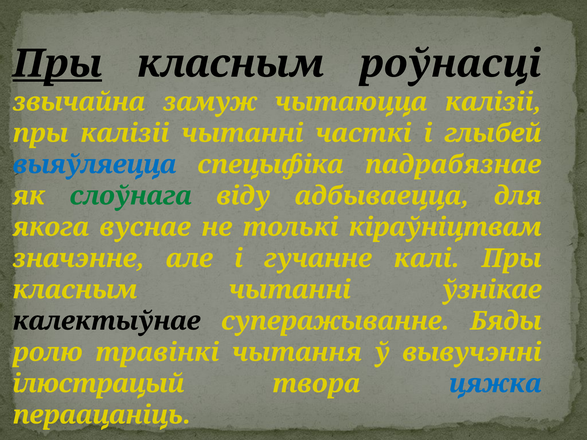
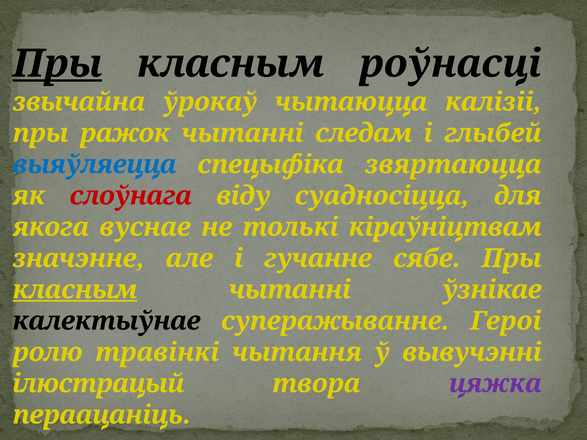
замуж: замуж -> ўрокаў
пры калізіі: калізіі -> ражок
часткі: часткі -> следам
падрабязнае: падрабязнае -> звяртаюцца
слоўнага colour: green -> red
адбываецца: адбываецца -> суадносіцца
калі: калі -> сябе
класным at (75, 290) underline: none -> present
Бяды: Бяды -> Героі
цяжка colour: blue -> purple
